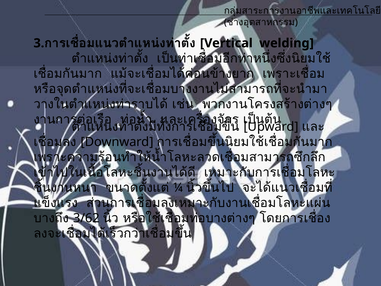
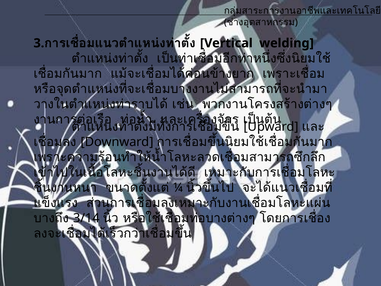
3/62: 3/62 -> 3/14
